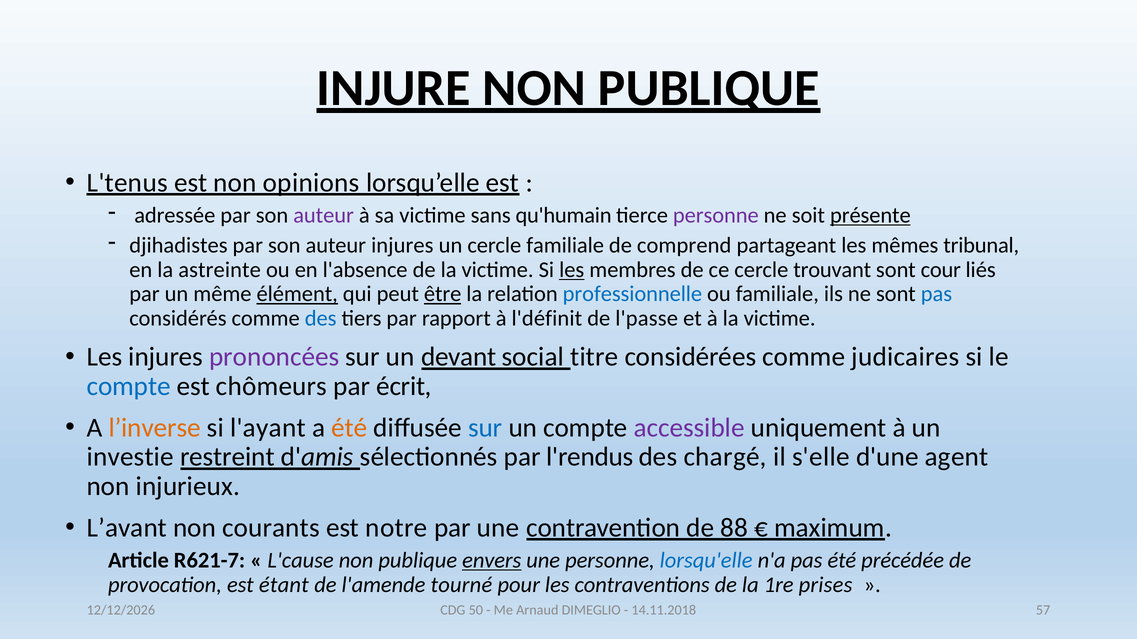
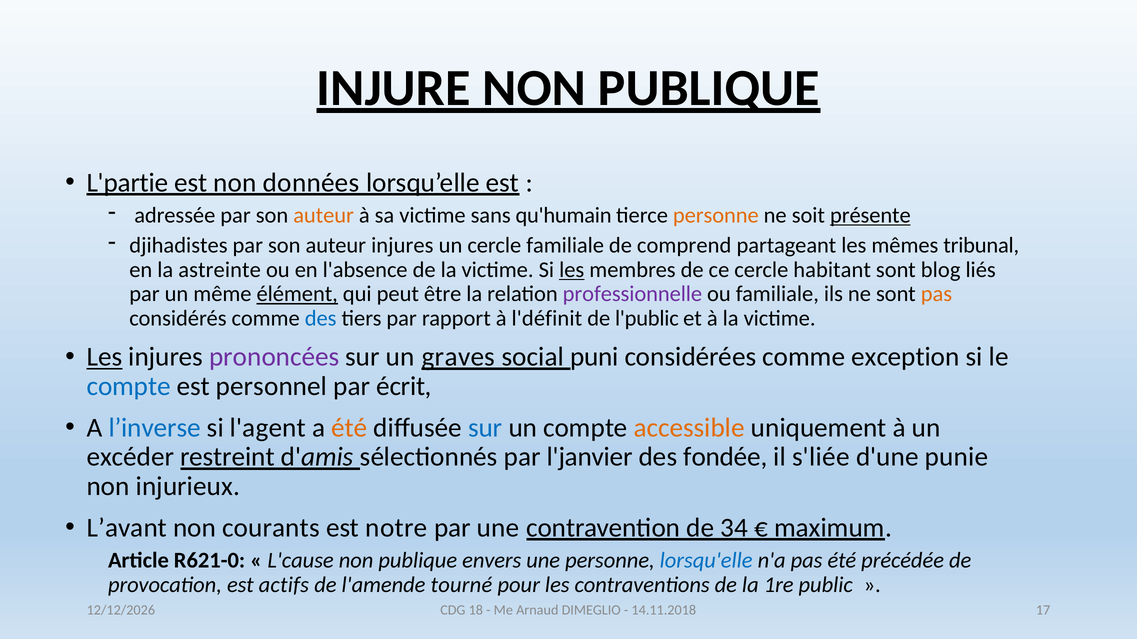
L'tenus: L'tenus -> L'partie
opinions: opinions -> données
auteur at (324, 215) colour: purple -> orange
personne at (716, 215) colour: purple -> orange
trouvant: trouvant -> habitant
cour: cour -> blog
être underline: present -> none
professionnelle colour: blue -> purple
pas at (936, 294) colour: blue -> orange
l'passe: l'passe -> l'public
Les at (104, 357) underline: none -> present
devant: devant -> graves
titre: titre -> puni
judicaires: judicaires -> exception
chômeurs: chômeurs -> personnel
l’inverse colour: orange -> blue
l'ayant: l'ayant -> l'agent
accessible colour: purple -> orange
investie: investie -> excéder
l'rendus: l'rendus -> l'janvier
chargé: chargé -> fondée
s'elle: s'elle -> s'liée
agent: agent -> punie
88: 88 -> 34
R621-7: R621-7 -> R621-0
envers underline: present -> none
étant: étant -> actifs
prises: prises -> public
50: 50 -> 18
57: 57 -> 17
